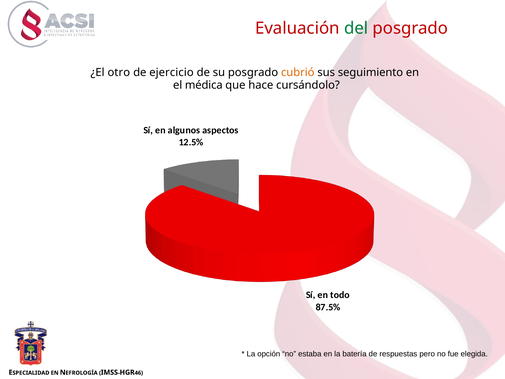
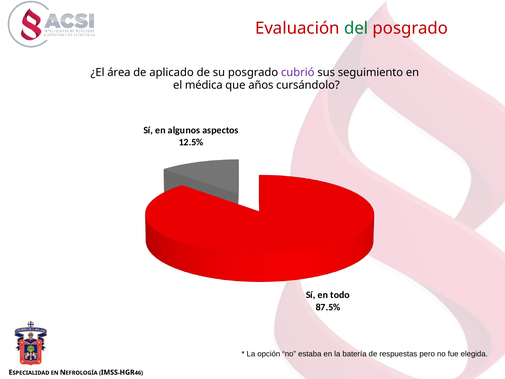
otro: otro -> área
ejercicio: ejercicio -> aplicado
cubrió colour: orange -> purple
hace: hace -> años
